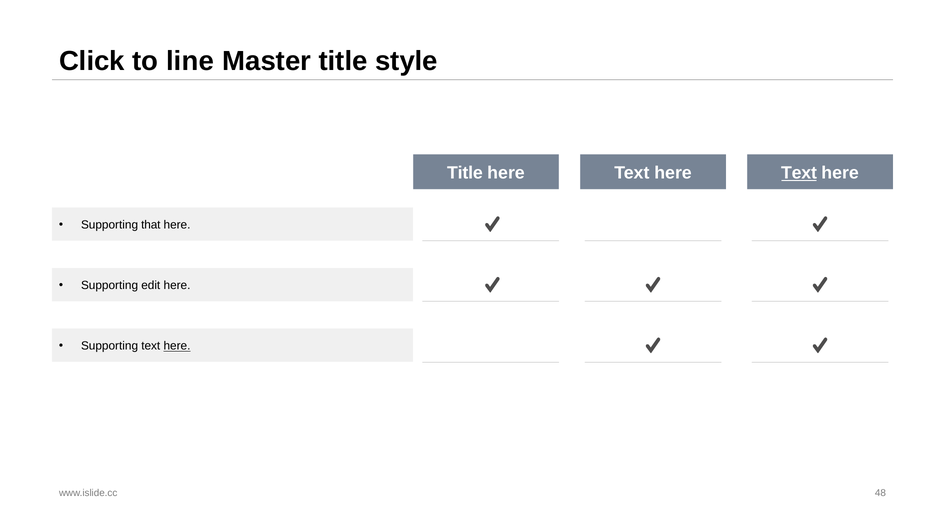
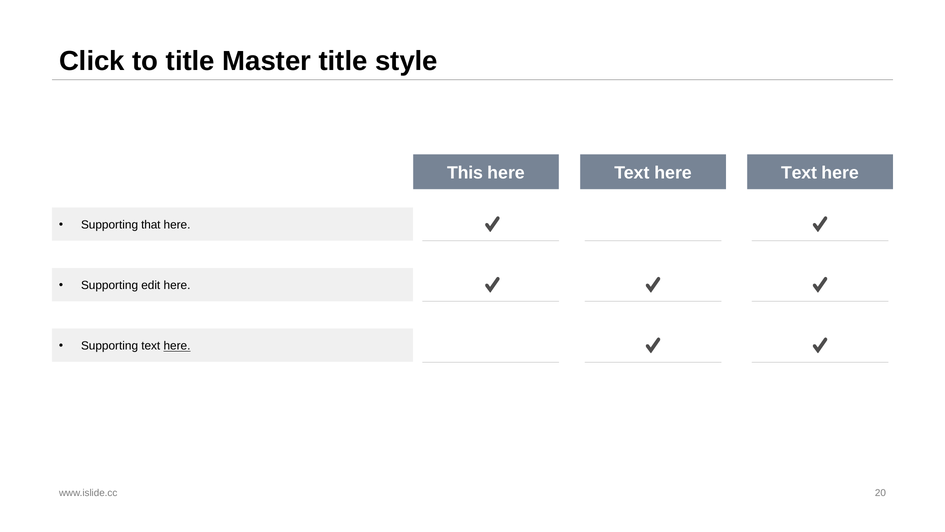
to line: line -> title
Title at (465, 173): Title -> This
Text at (799, 173) underline: present -> none
48: 48 -> 20
